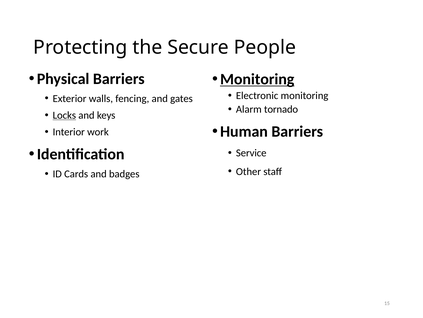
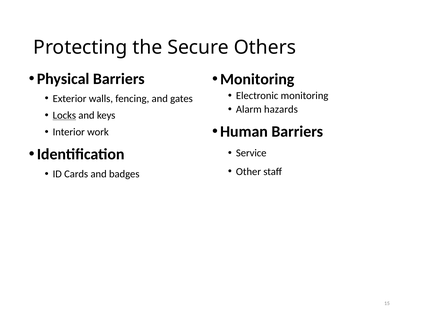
People: People -> Others
Monitoring at (257, 79) underline: present -> none
tornado: tornado -> hazards
